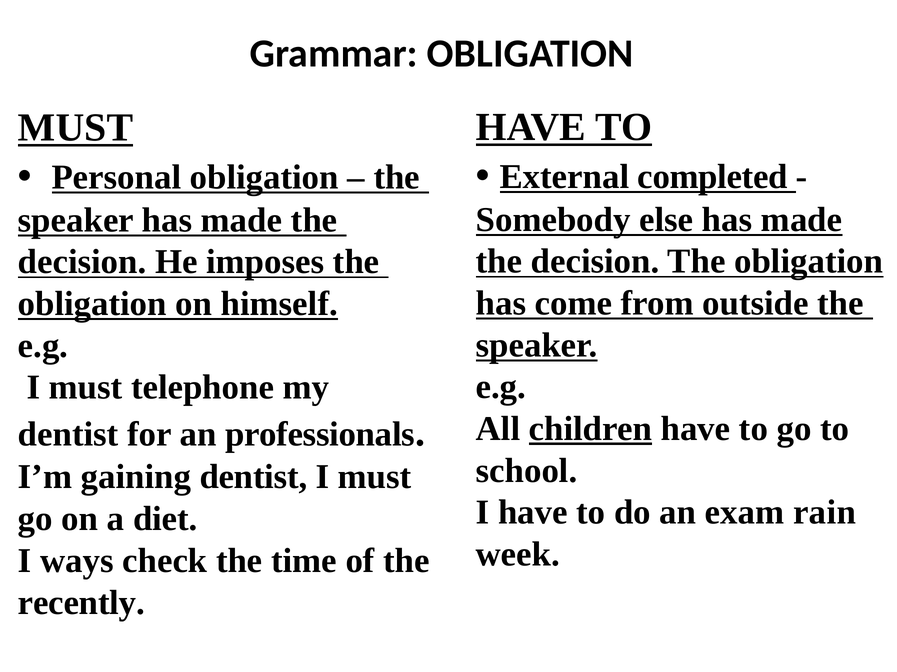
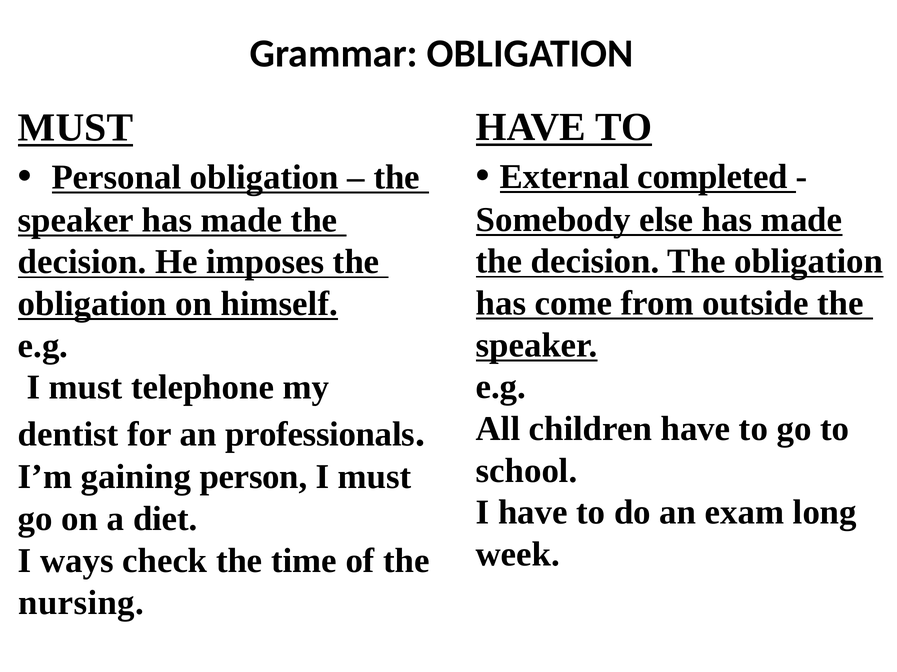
children underline: present -> none
gaining dentist: dentist -> person
rain: rain -> long
recently: recently -> nursing
